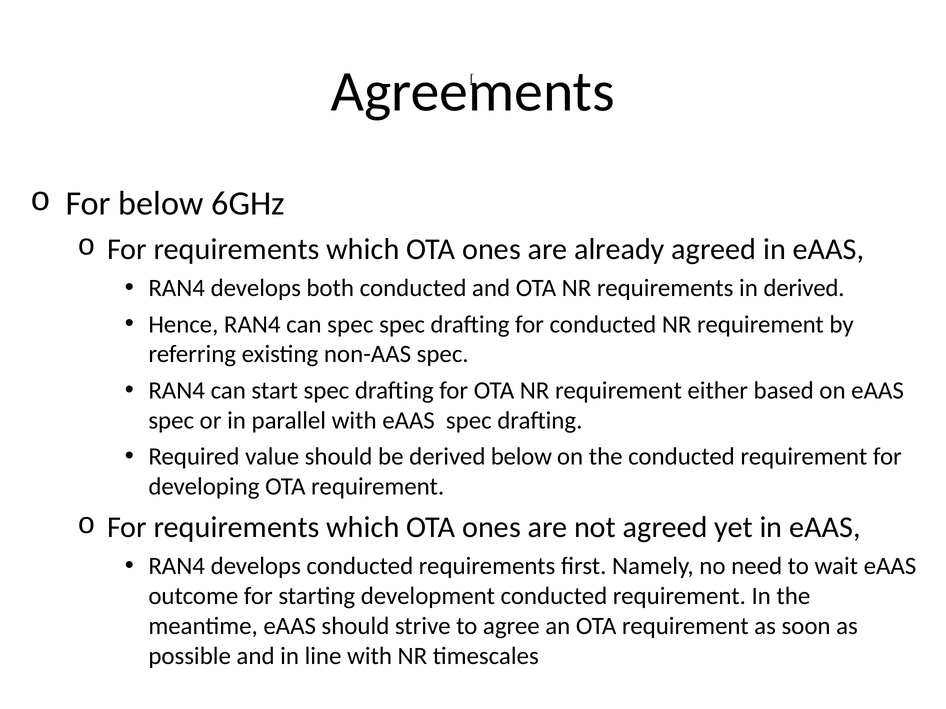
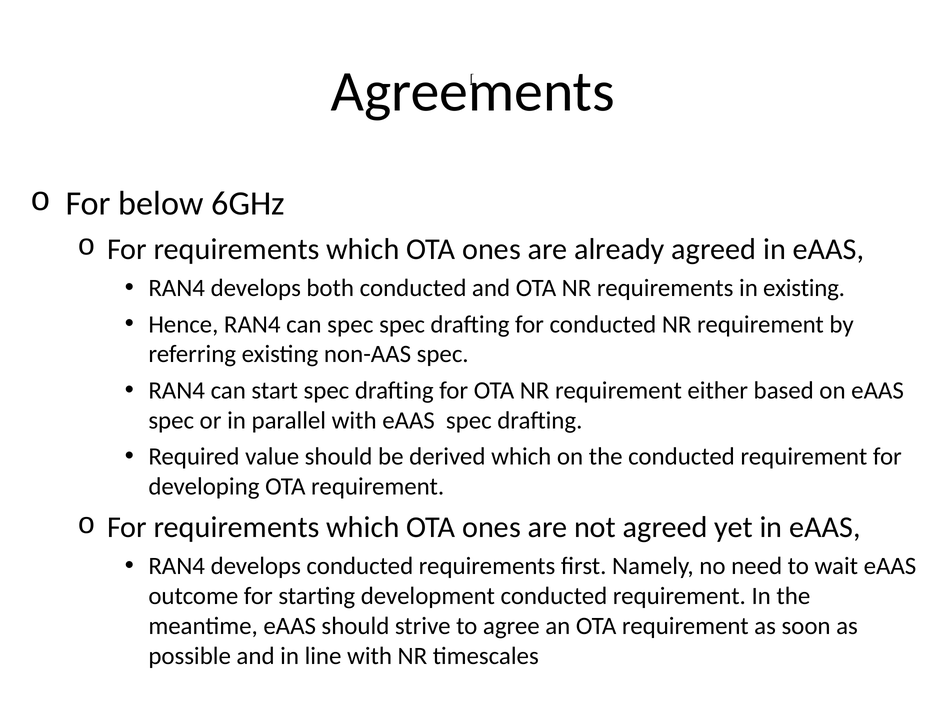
in derived: derived -> existing
derived below: below -> which
